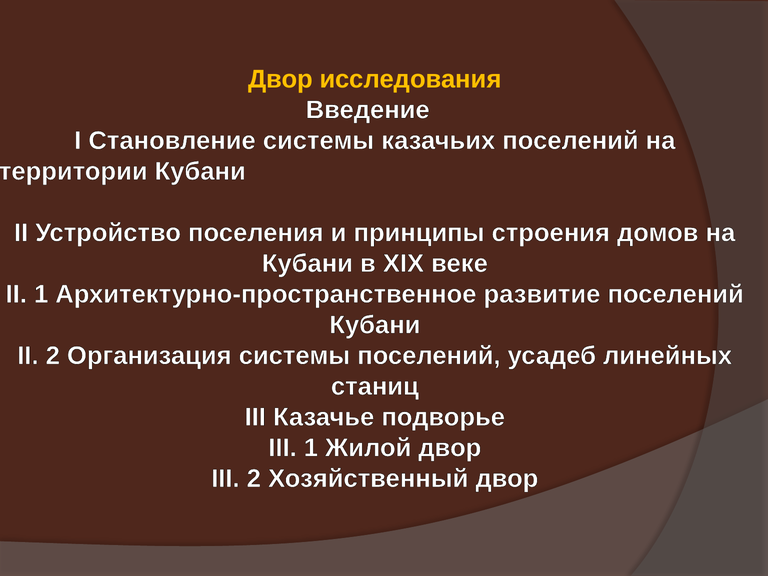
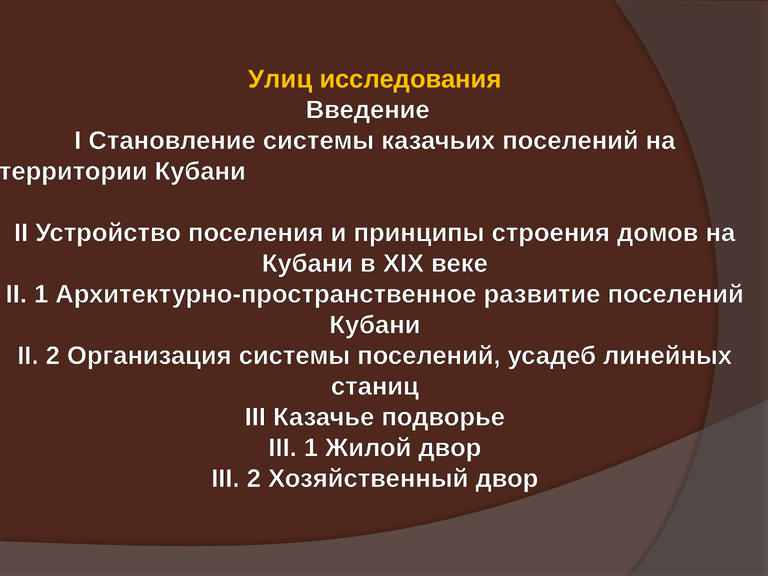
Двор at (280, 79): Двор -> Улиц
